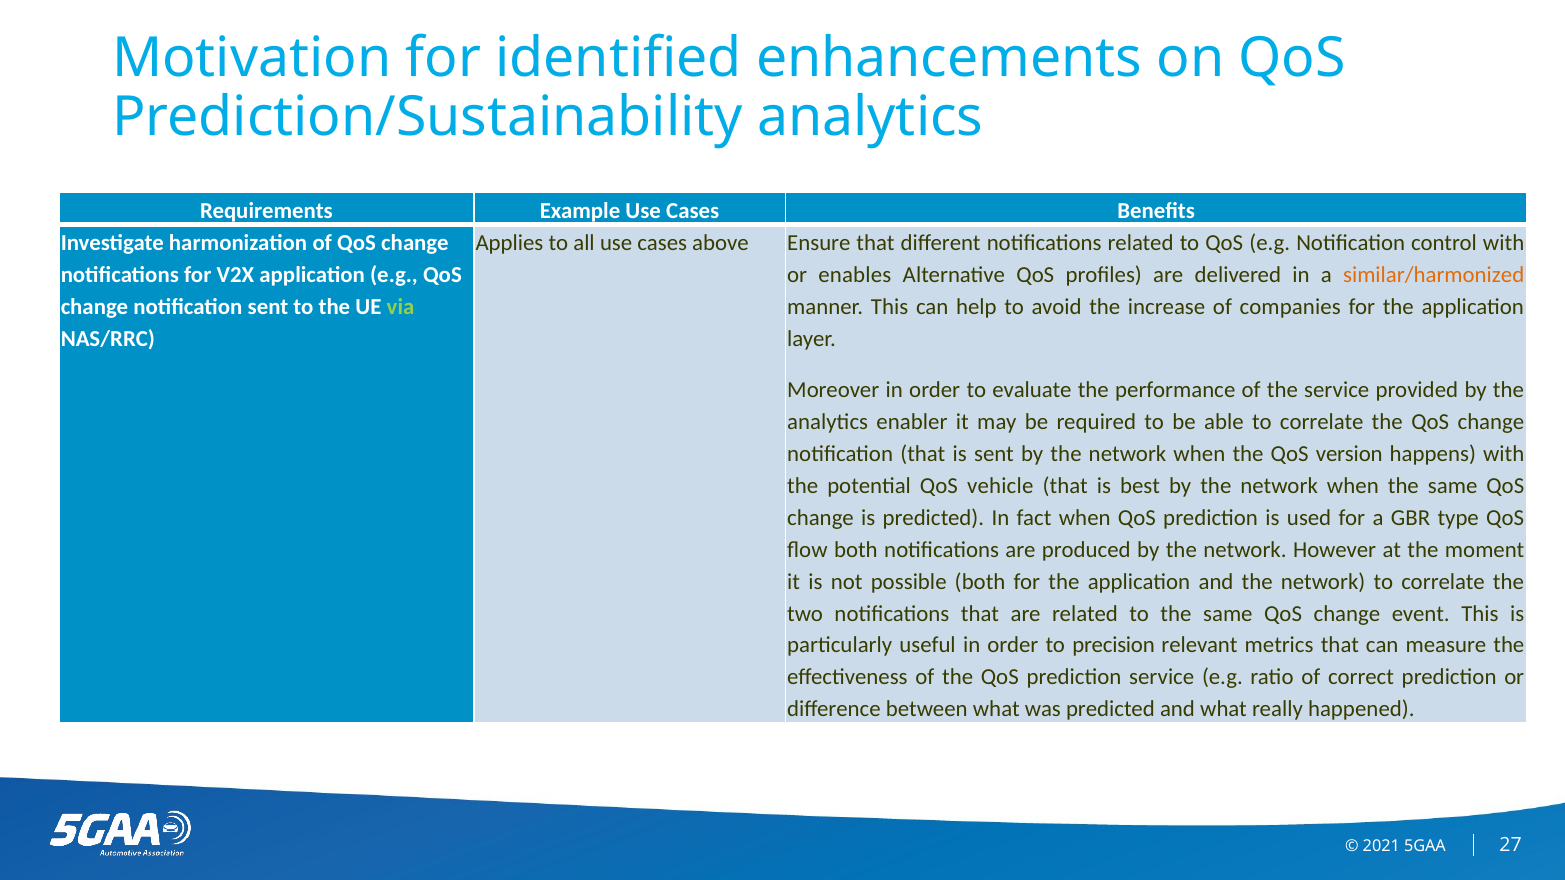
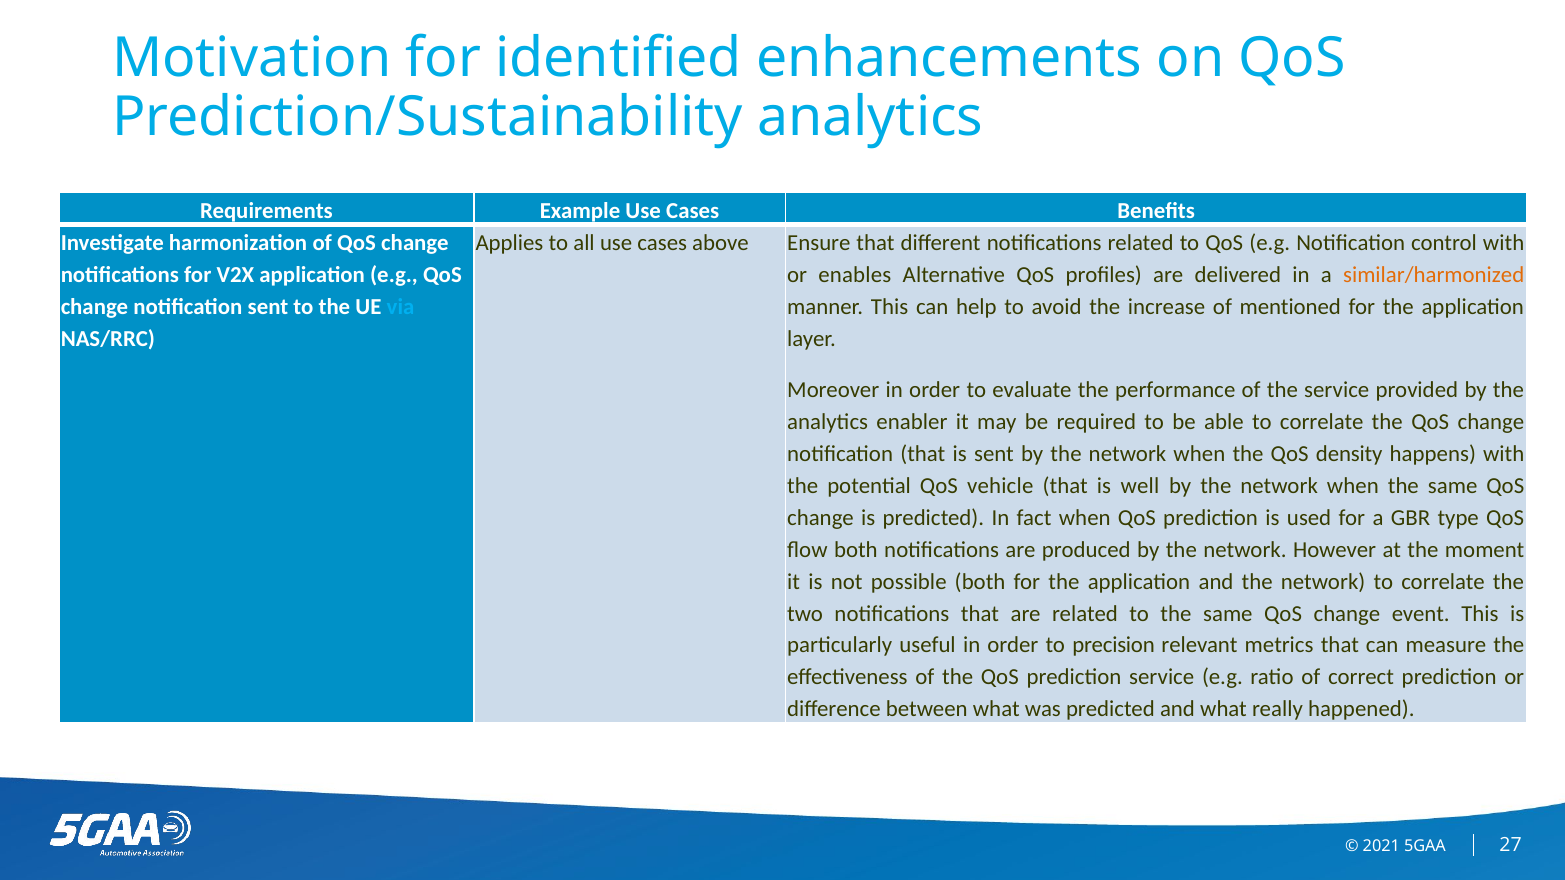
via colour: light green -> light blue
companies: companies -> mentioned
version: version -> density
best: best -> well
